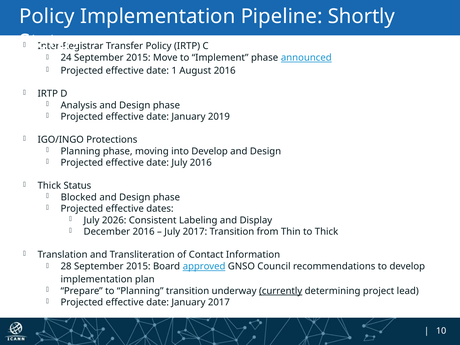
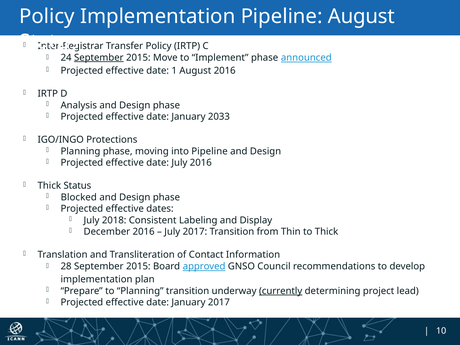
Pipeline Shortly: Shortly -> August
September at (99, 58) underline: none -> present
2019: 2019 -> 2033
into Develop: Develop -> Pipeline
2026: 2026 -> 2018
